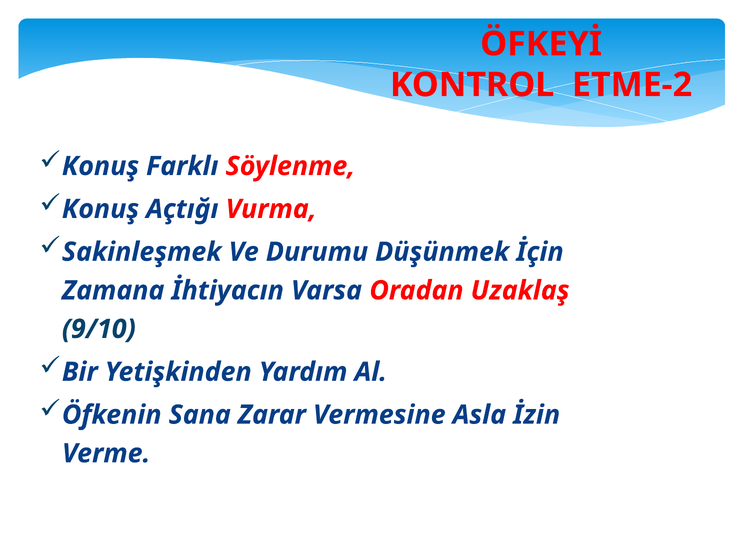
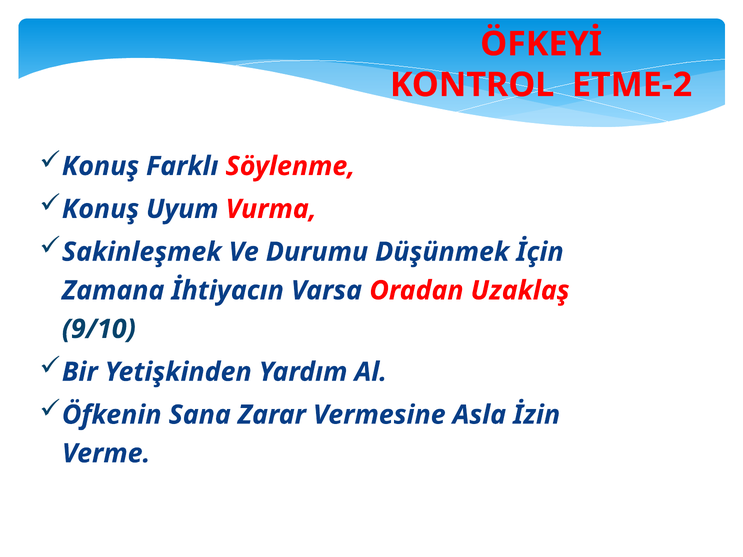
Açtığı: Açtığı -> Uyum
